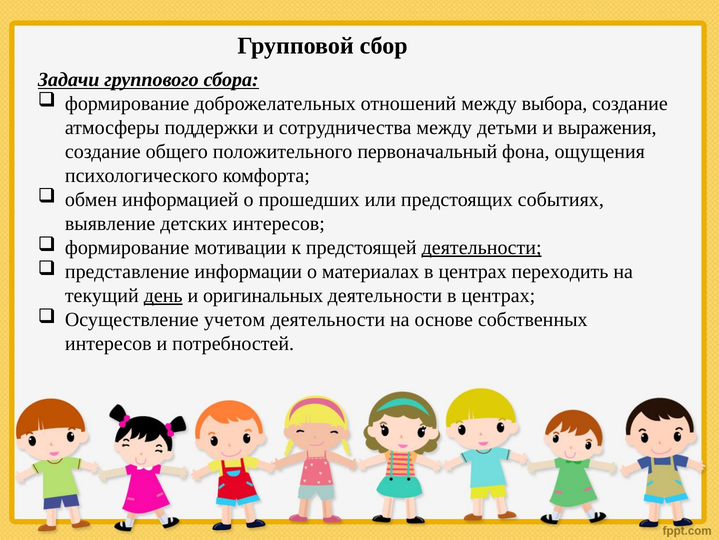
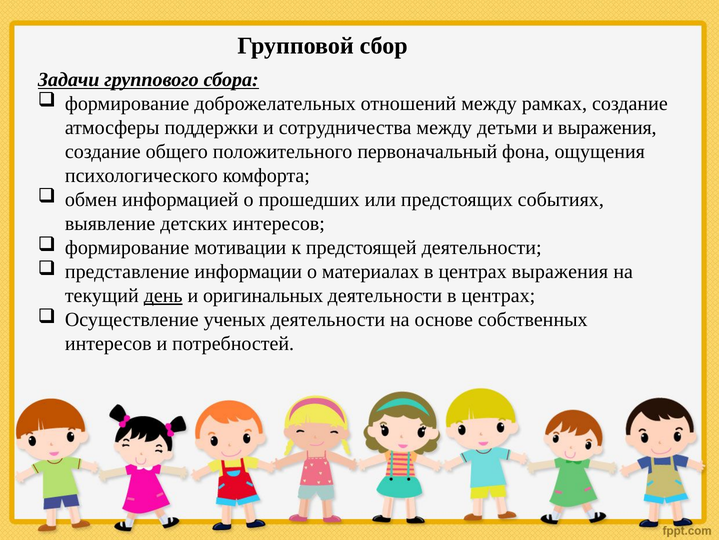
выбора: выбора -> рамках
деятельности at (482, 247) underline: present -> none
центрах переходить: переходить -> выражения
учетом: учетом -> ученых
